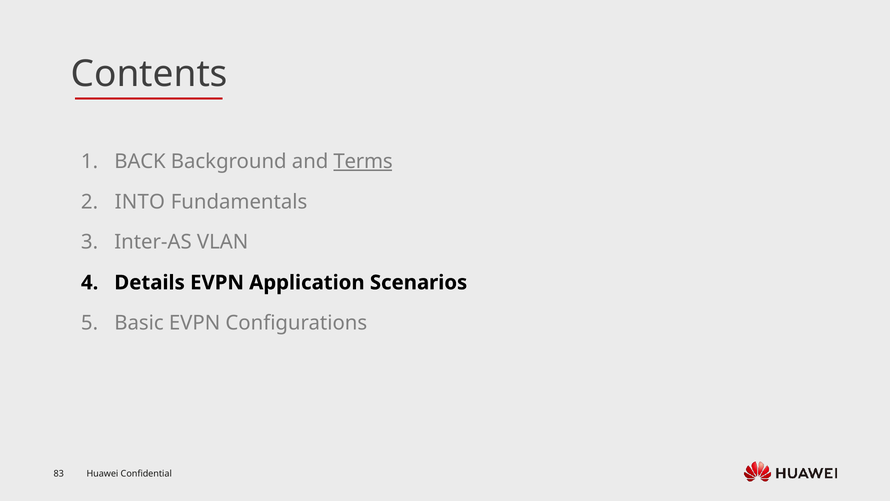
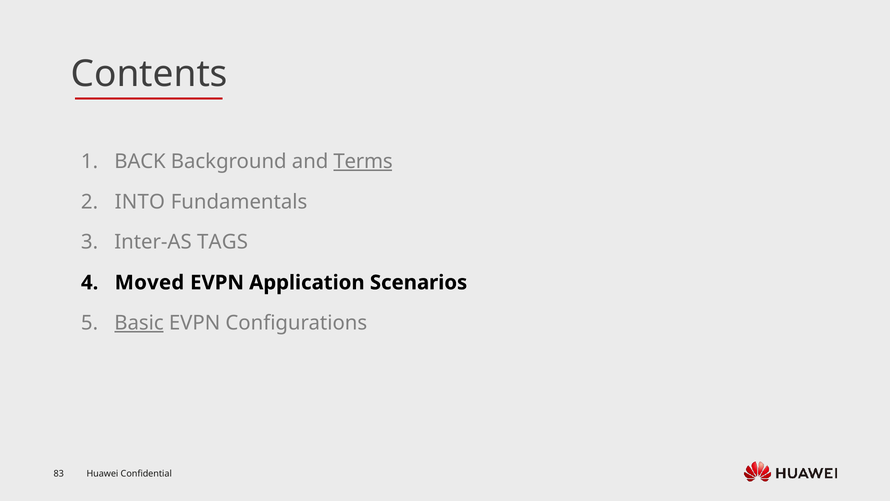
VLAN: VLAN -> TAGS
Details: Details -> Moved
Basic underline: none -> present
